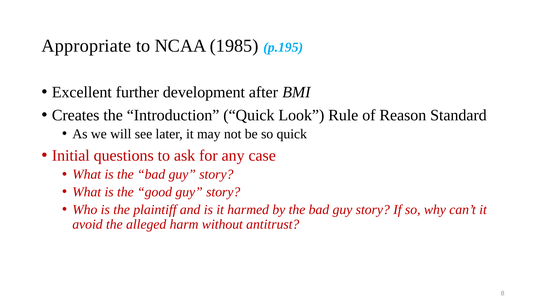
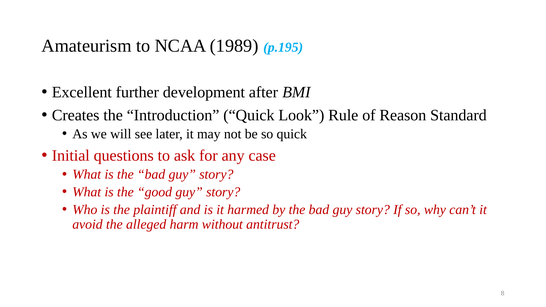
Appropriate: Appropriate -> Amateurism
1985: 1985 -> 1989
